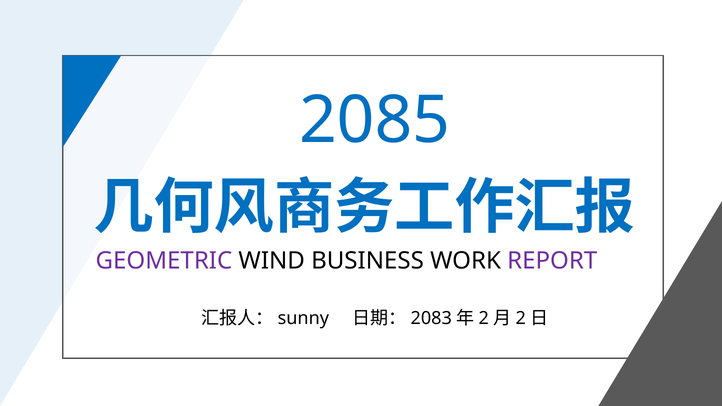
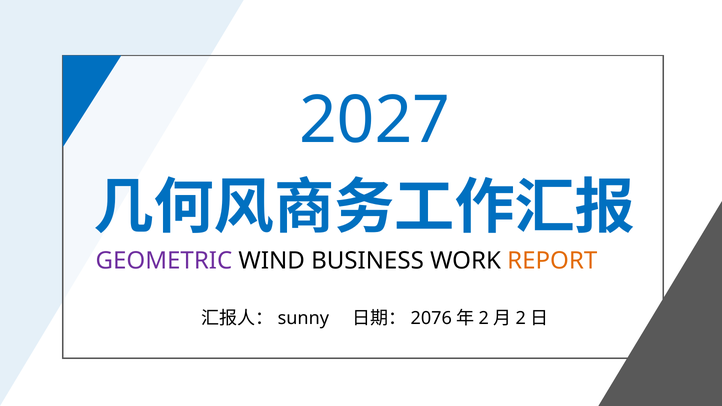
2085: 2085 -> 2027
REPORT colour: purple -> orange
2083: 2083 -> 2076
